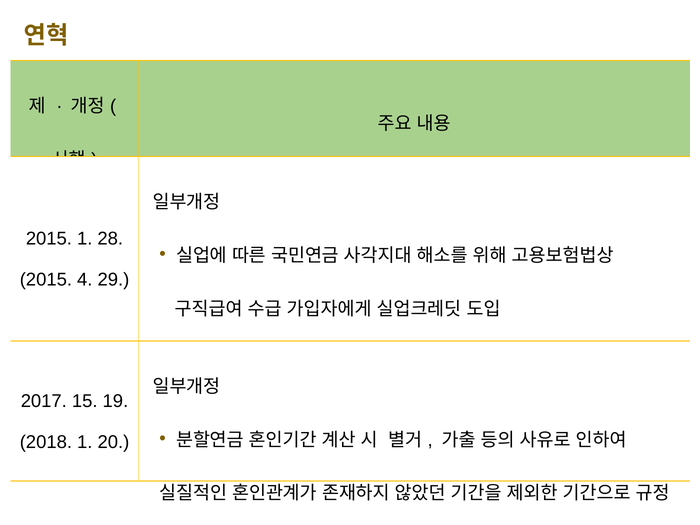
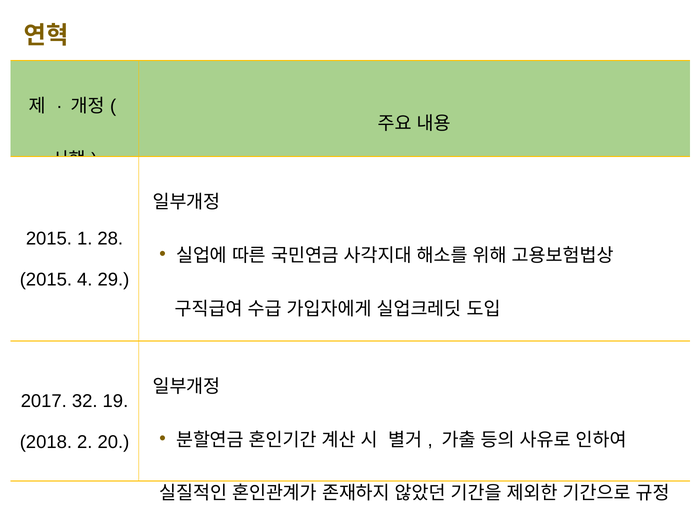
15: 15 -> 32
2018 1: 1 -> 2
